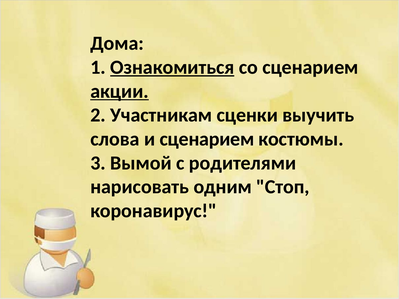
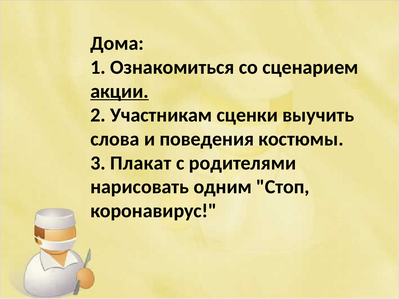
Ознакомиться underline: present -> none
и сценарием: сценарием -> поведения
Вымой: Вымой -> Плакат
